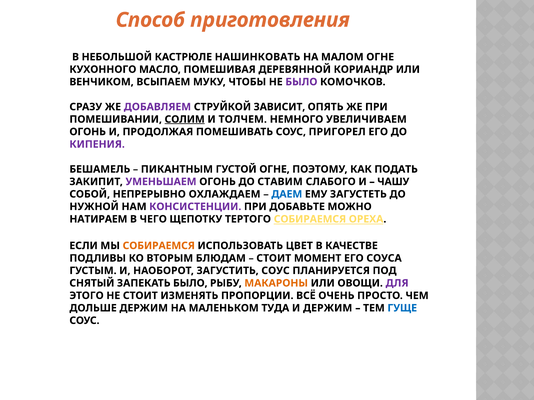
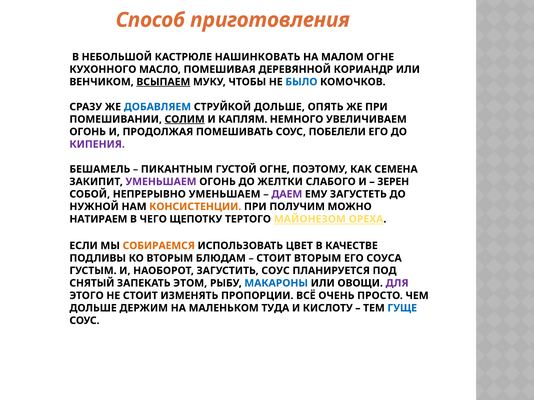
ВСЫПАЕМ underline: none -> present
БЫЛО at (301, 82) colour: purple -> blue
ДОБАВЛЯЕМ colour: purple -> blue
СТРУЙКОЙ ЗАВИСИТ: ЗАВИСИТ -> ДОЛЬШЕ
ТОЛЧЕМ: ТОЛЧЕМ -> КАПЛЯМ
ПРИГОРЕЛ: ПРИГОРЕЛ -> ПОБЕЛЕЛИ
ПОДАТЬ: ПОДАТЬ -> СЕМЕНА
СТАВИМ: СТАВИМ -> ЖЕЛТКИ
ЧАШУ: ЧАШУ -> ЗЕРЕН
НЕПРЕРЫВНО ОХЛАЖДАЕМ: ОХЛАЖДАЕМ -> УМЕНЬШАЕМ
ДАЕМ colour: blue -> purple
КОНСИСТЕНЦИИ colour: purple -> orange
ДОБАВЬТЕ: ДОБАВЬТЕ -> ПОЛУЧИМ
ТЕРТОГО СОБИРАЕМСЯ: СОБИРАЕМСЯ -> МАЙОНЕЗОМ
СТОИТ МОМЕНТ: МОМЕНТ -> ВТОРЫМ
ЗАПЕКАТЬ БЫЛО: БЫЛО -> ЭТОМ
МАКАРОНЫ colour: orange -> blue
И ДЕРЖИМ: ДЕРЖИМ -> КИСЛОТУ
